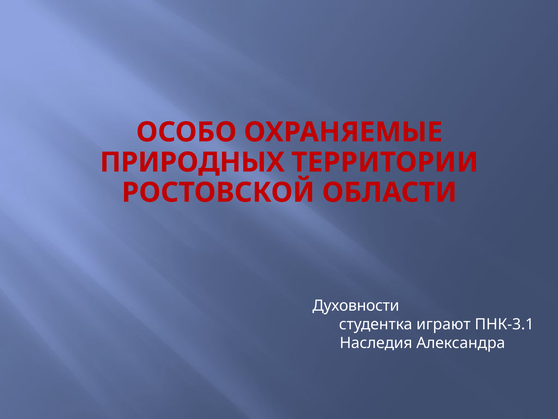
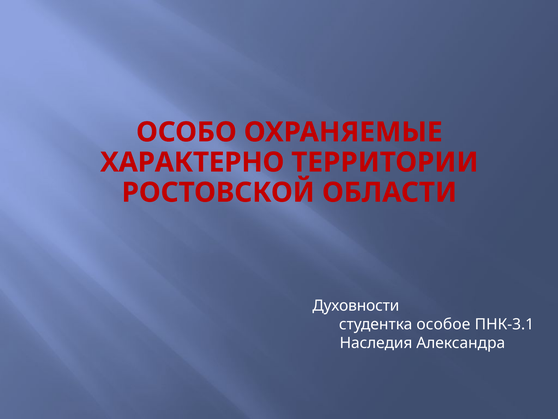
ПРИРОДНЫХ: ПРИРОДНЫХ -> ХАРАКТЕРНО
играют: играют -> особое
